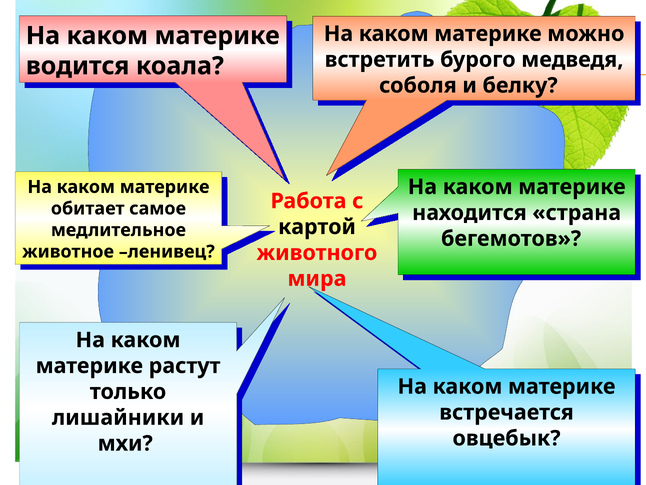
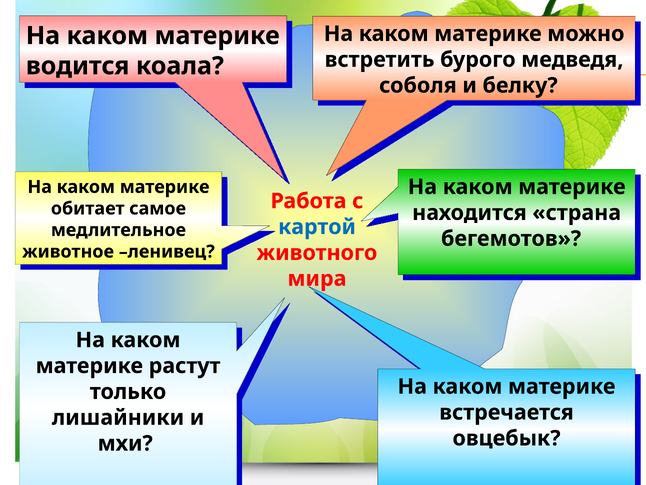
картой colour: black -> blue
